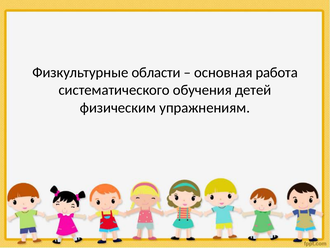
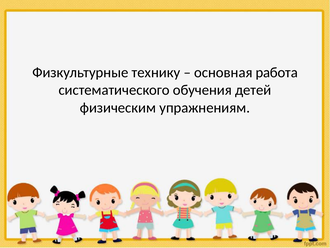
области: области -> технику
